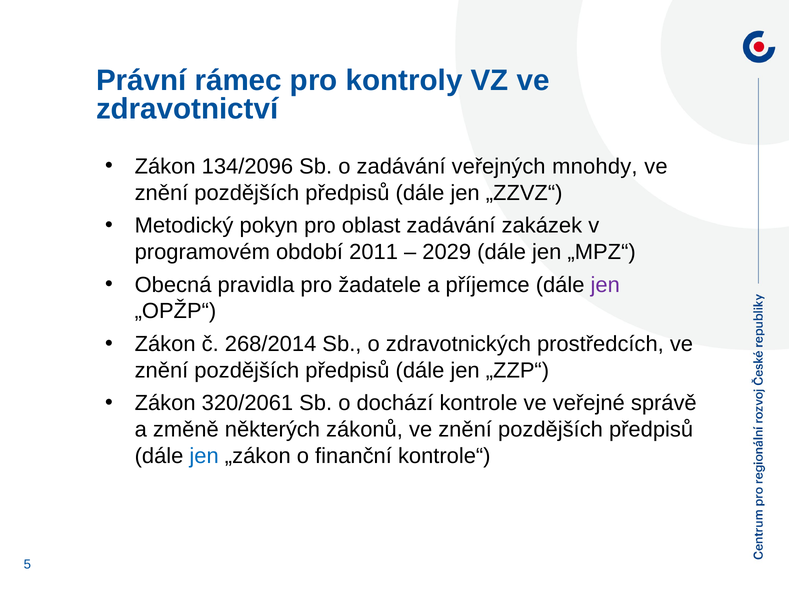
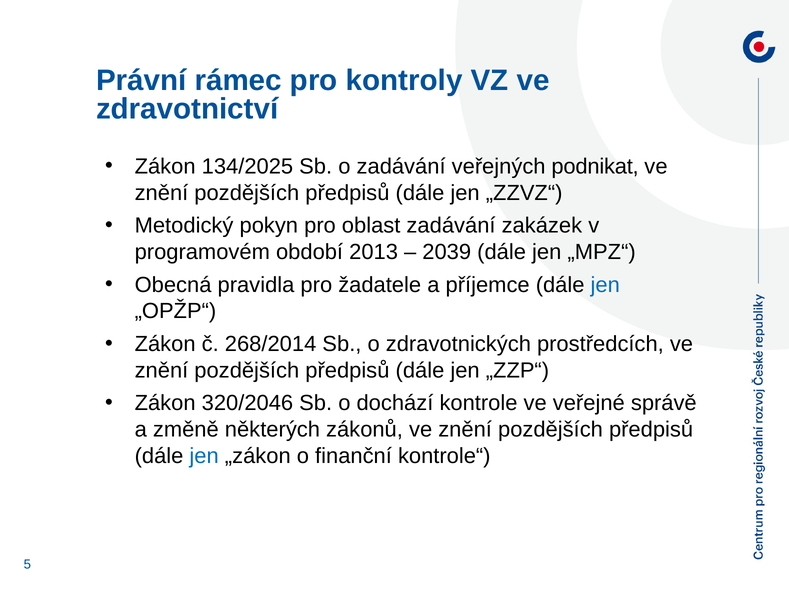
134/2096: 134/2096 -> 134/2025
mnohdy: mnohdy -> podnikat
2011: 2011 -> 2013
2029: 2029 -> 2039
jen at (605, 285) colour: purple -> blue
320/2061: 320/2061 -> 320/2046
